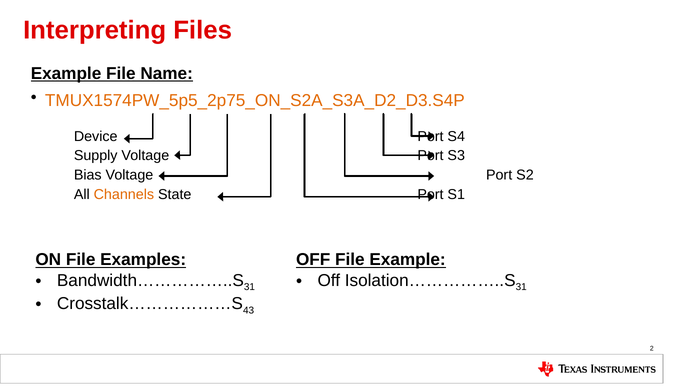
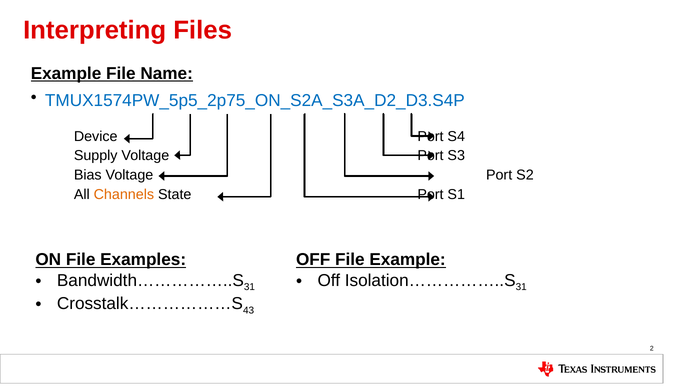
TMUX1574PW_5p5_2p75_ON_S2A_S3A_D2_D3.S4P colour: orange -> blue
